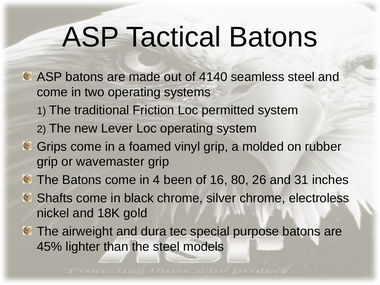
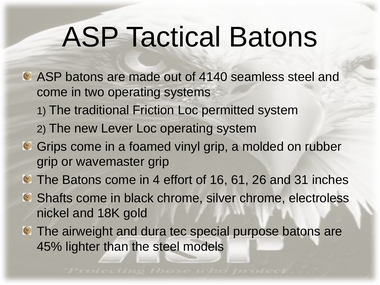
been: been -> effort
80: 80 -> 61
